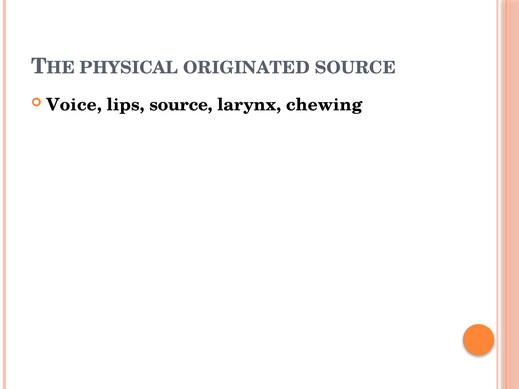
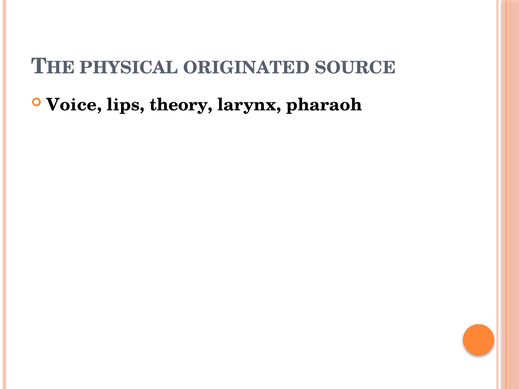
lips source: source -> theory
chewing: chewing -> pharaoh
